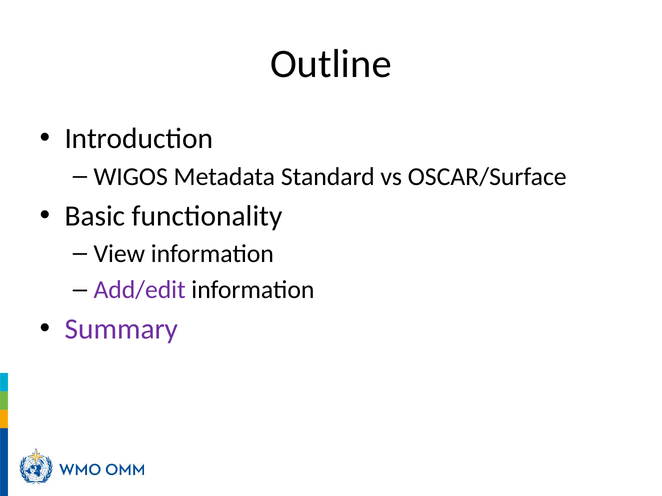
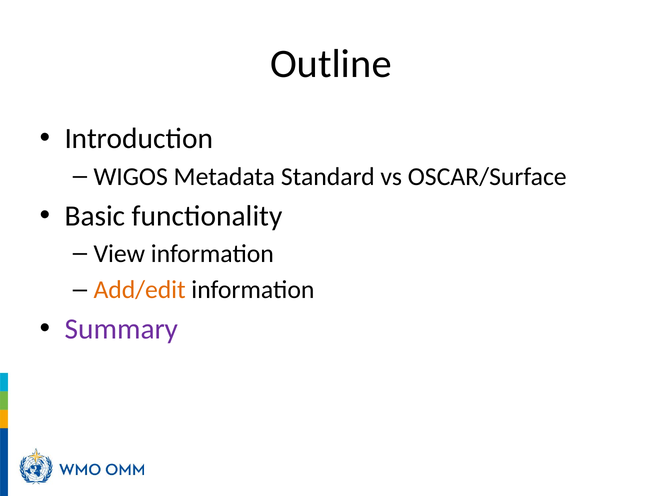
Add/edit colour: purple -> orange
